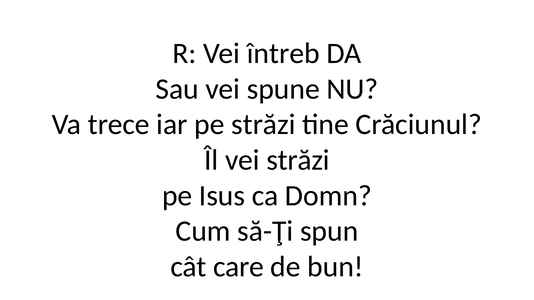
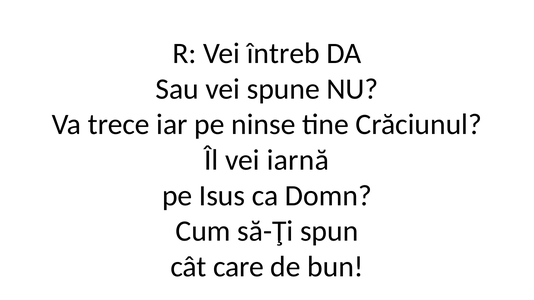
pe străzi: străzi -> ninse
vei străzi: străzi -> iarnă
